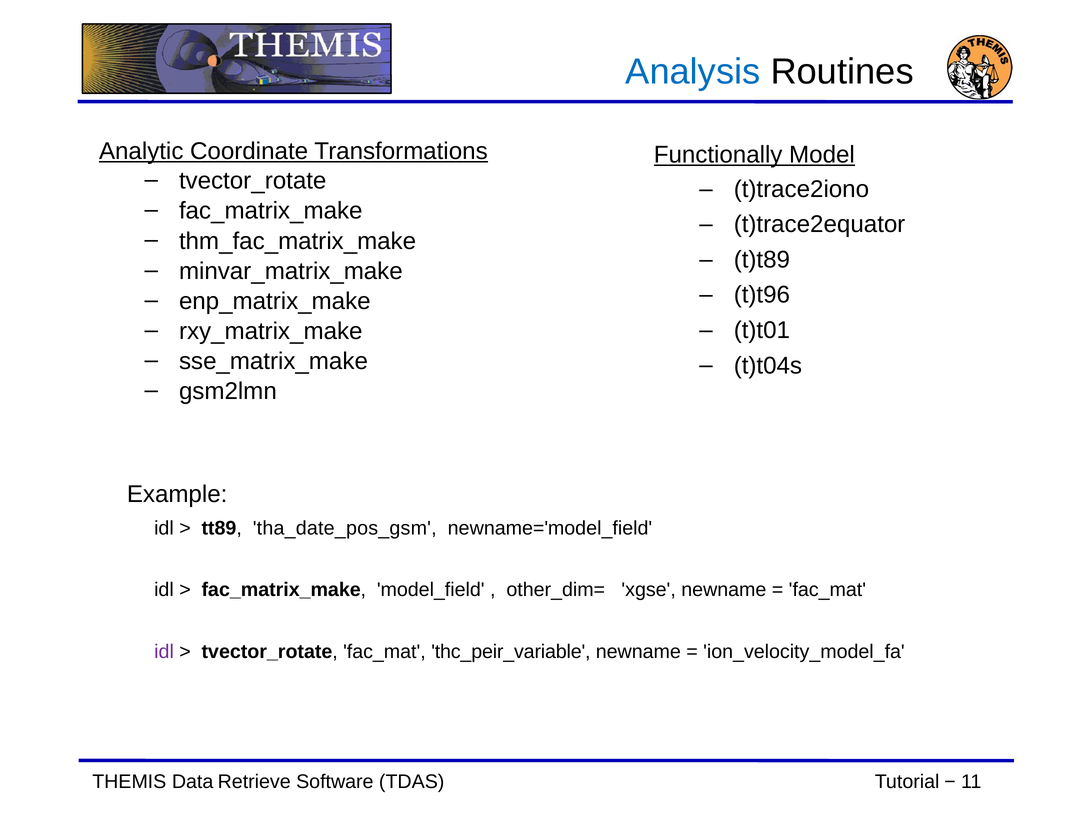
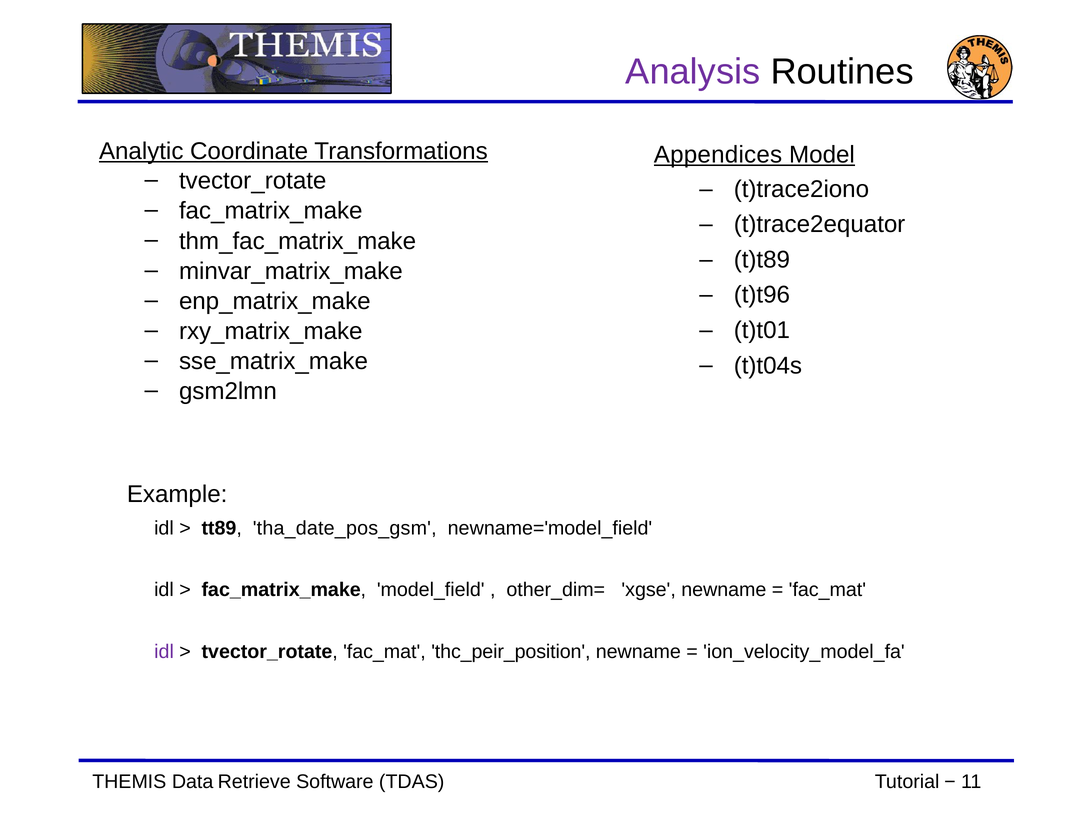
Analysis colour: blue -> purple
Functionally: Functionally -> Appendices
thc_peir_variable: thc_peir_variable -> thc_peir_position
